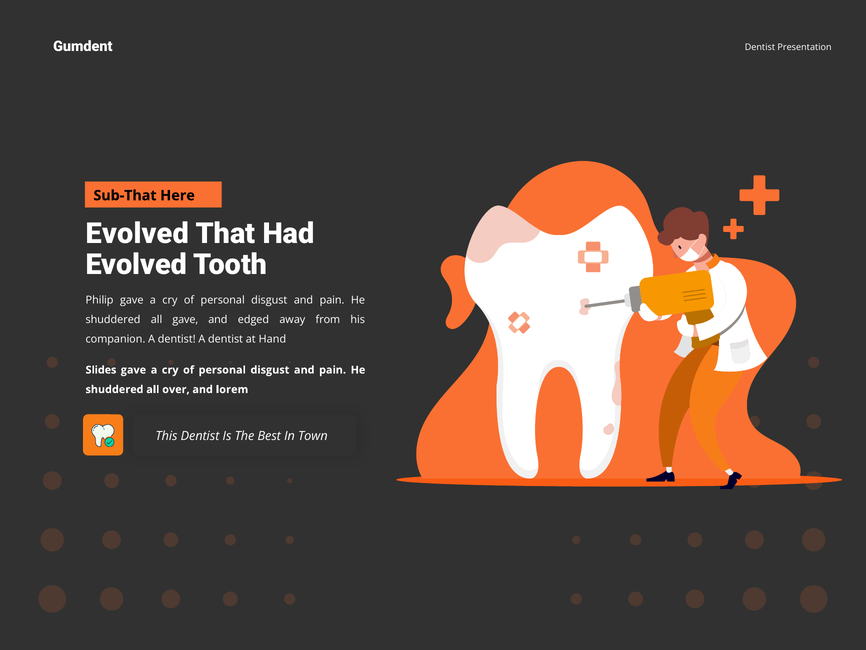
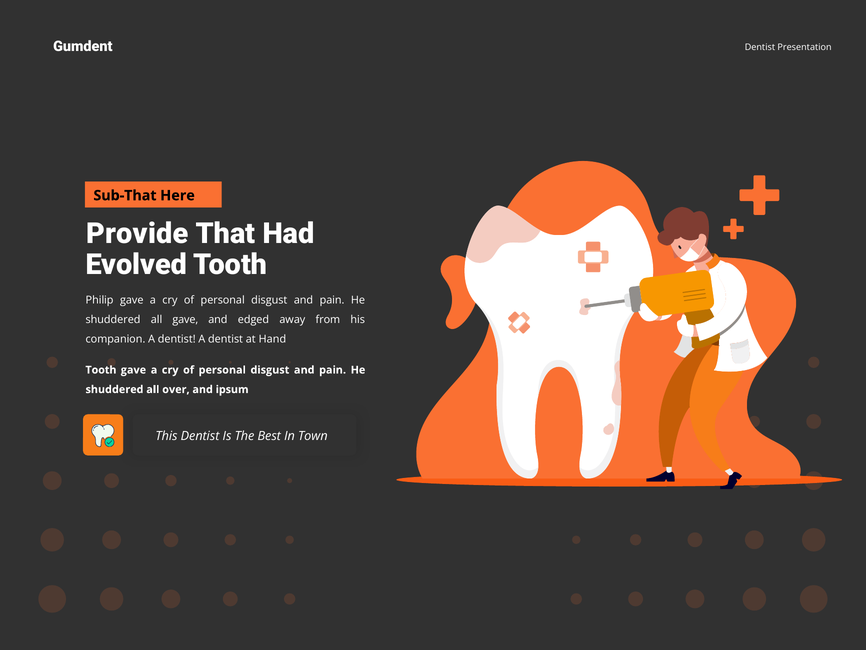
Evolved at (137, 233): Evolved -> Provide
Slides at (101, 370): Slides -> Tooth
lorem: lorem -> ipsum
